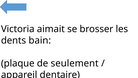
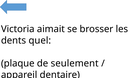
bain: bain -> quel
